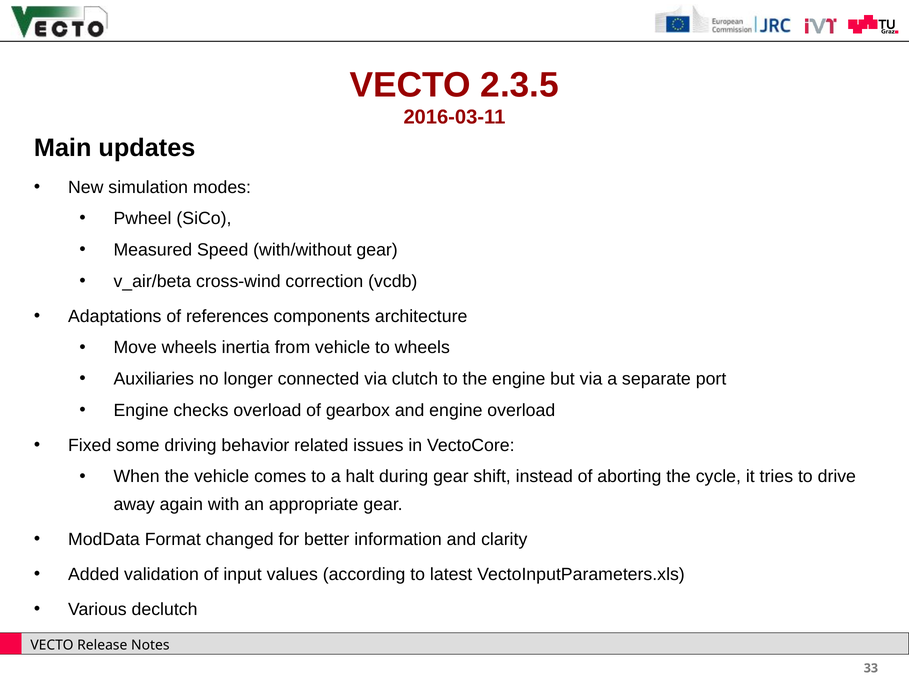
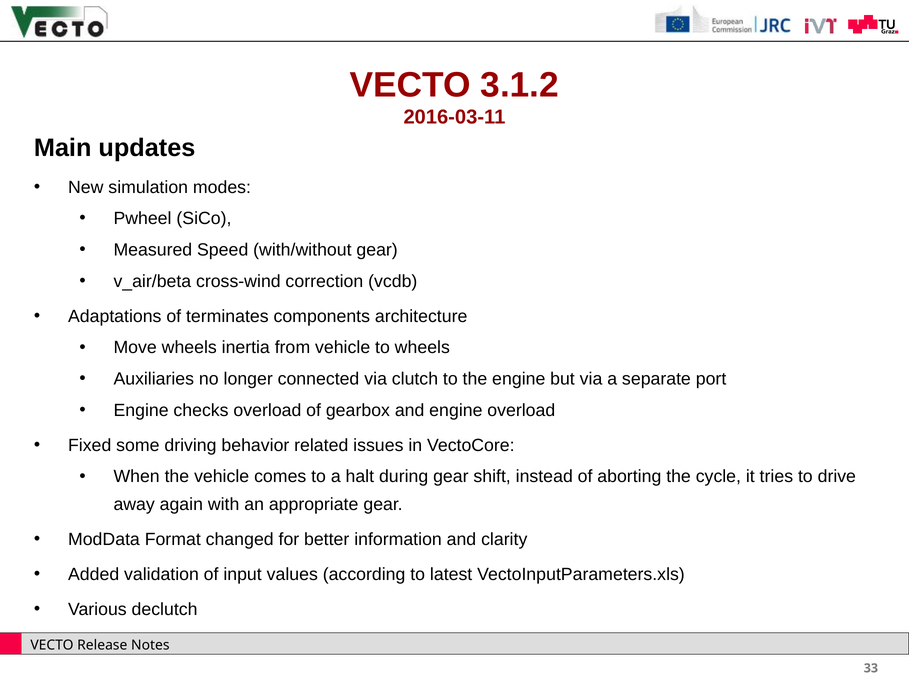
2.3.5: 2.3.5 -> 3.1.2
references: references -> terminates
